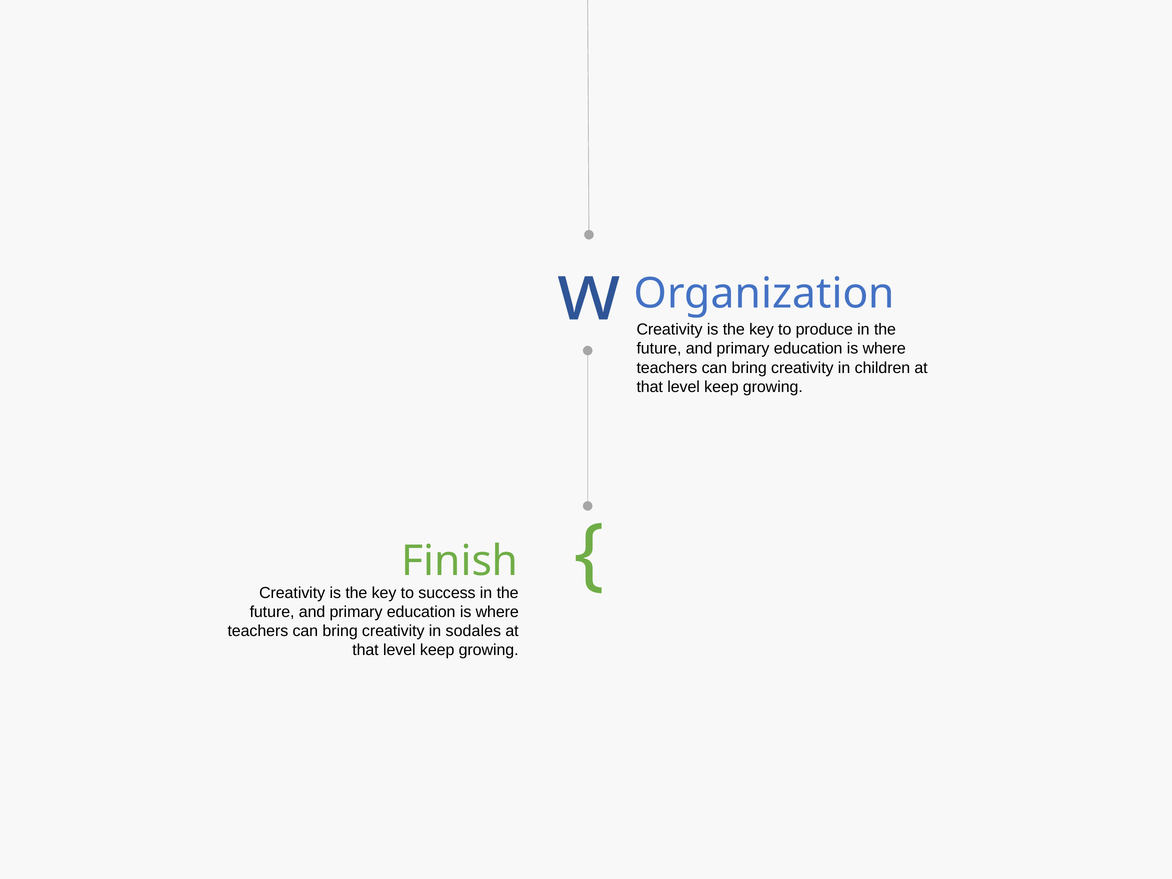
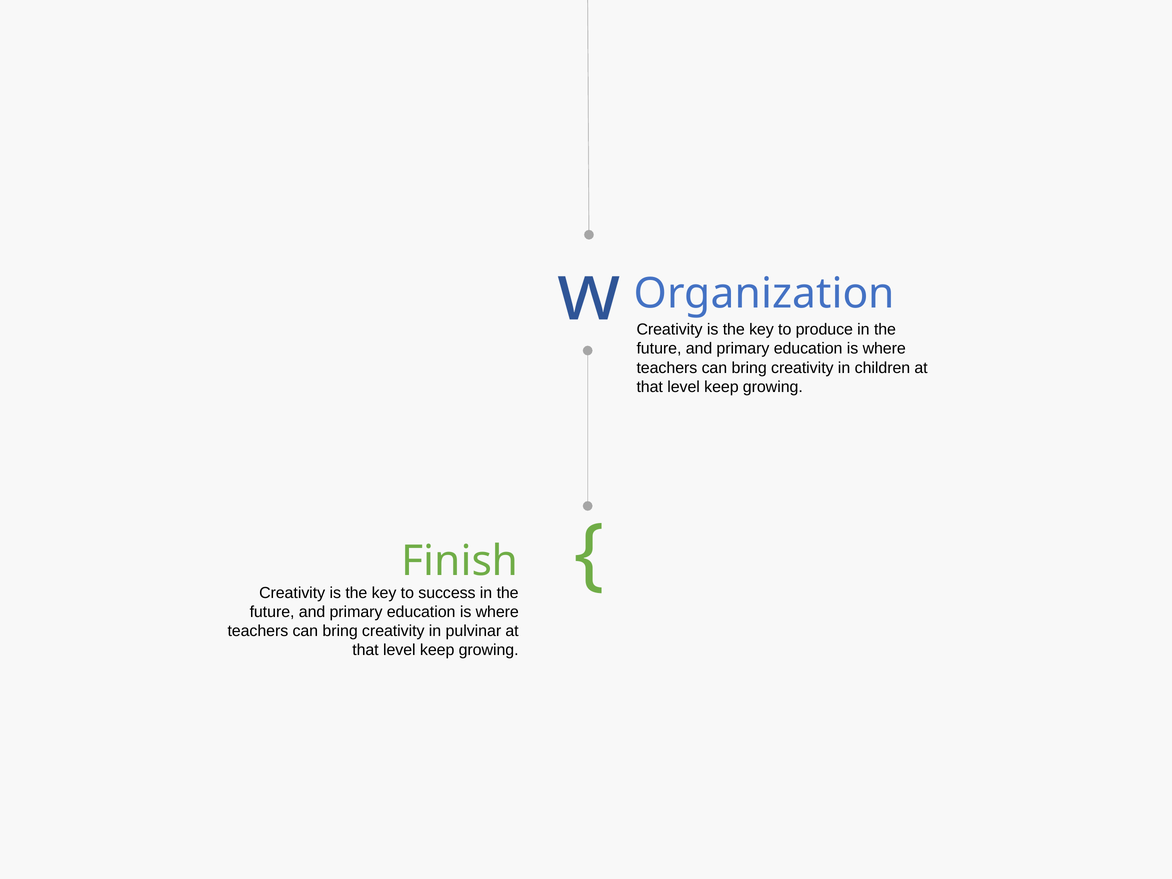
sodales: sodales -> pulvinar
